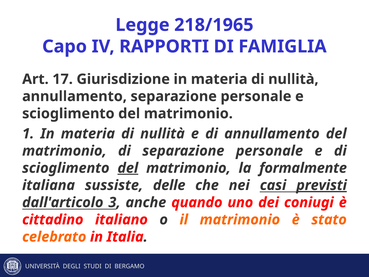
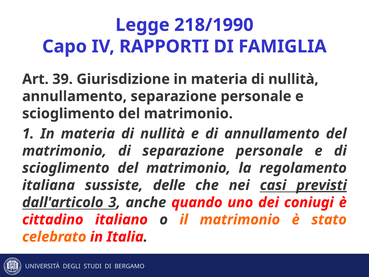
218/1965: 218/1965 -> 218/1990
17: 17 -> 39
del at (128, 168) underline: present -> none
formalmente: formalmente -> regolamento
